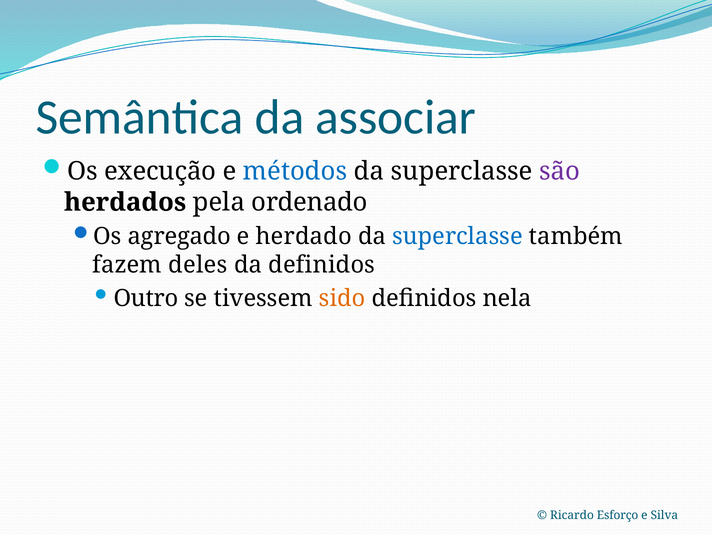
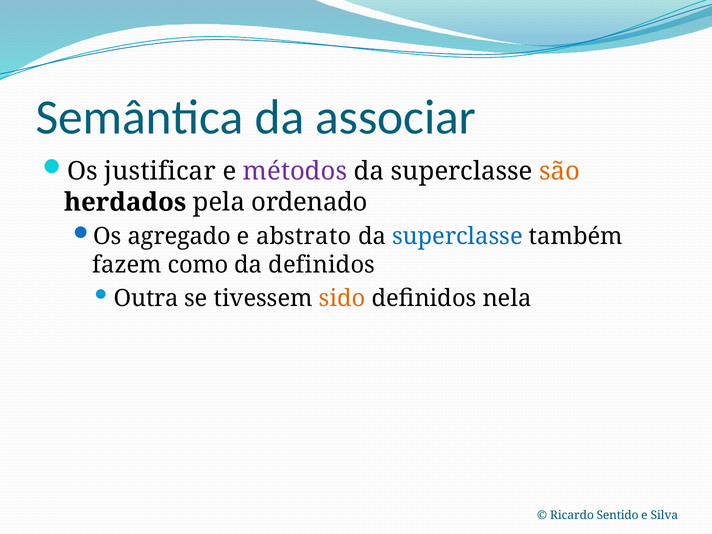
execução: execução -> justificar
métodos colour: blue -> purple
são colour: purple -> orange
herdado: herdado -> abstrato
deles: deles -> como
Outro: Outro -> Outra
Esforço: Esforço -> Sentido
